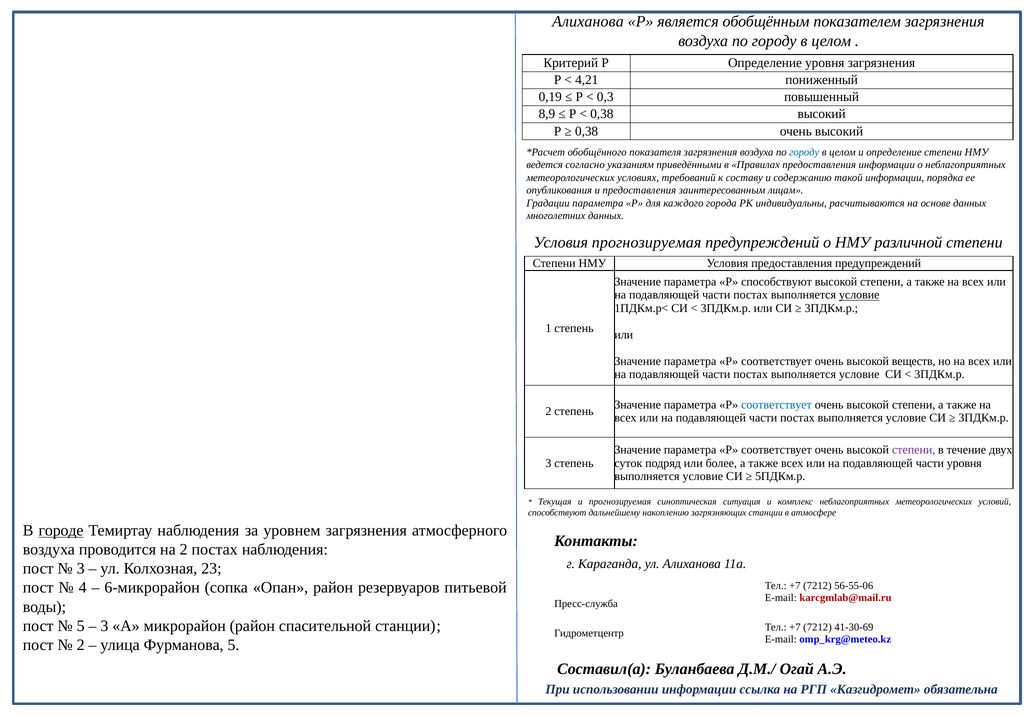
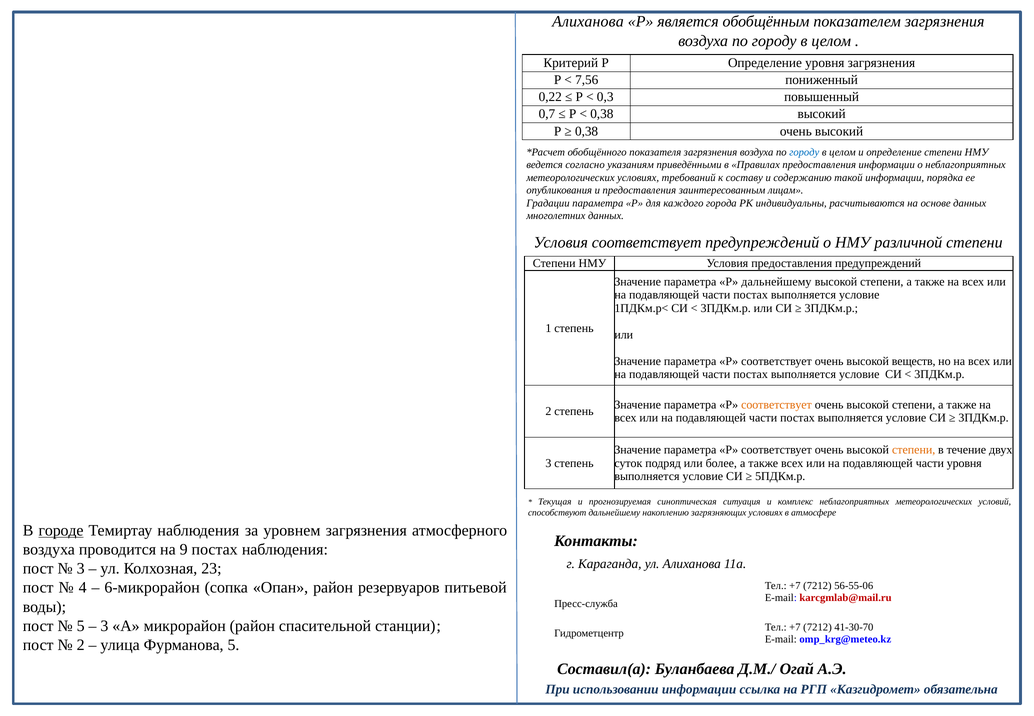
4,21: 4,21 -> 7,56
0,19: 0,19 -> 0,22
8,9: 8,9 -> 0,7
Условия прогнозируемая: прогнозируемая -> соответствует
Р способствуют: способствуют -> дальнейшему
условие at (859, 295) underline: present -> none
соответствует at (776, 405) colour: blue -> orange
степени at (914, 450) colour: purple -> orange
загрязняющих станции: станции -> условиях
на 2: 2 -> 9
41-30-69: 41-30-69 -> 41-30-70
